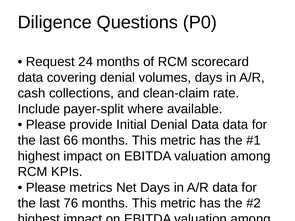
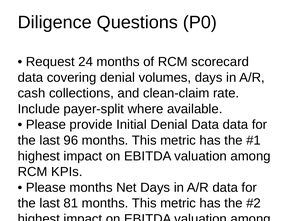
66: 66 -> 96
Please metrics: metrics -> months
76: 76 -> 81
